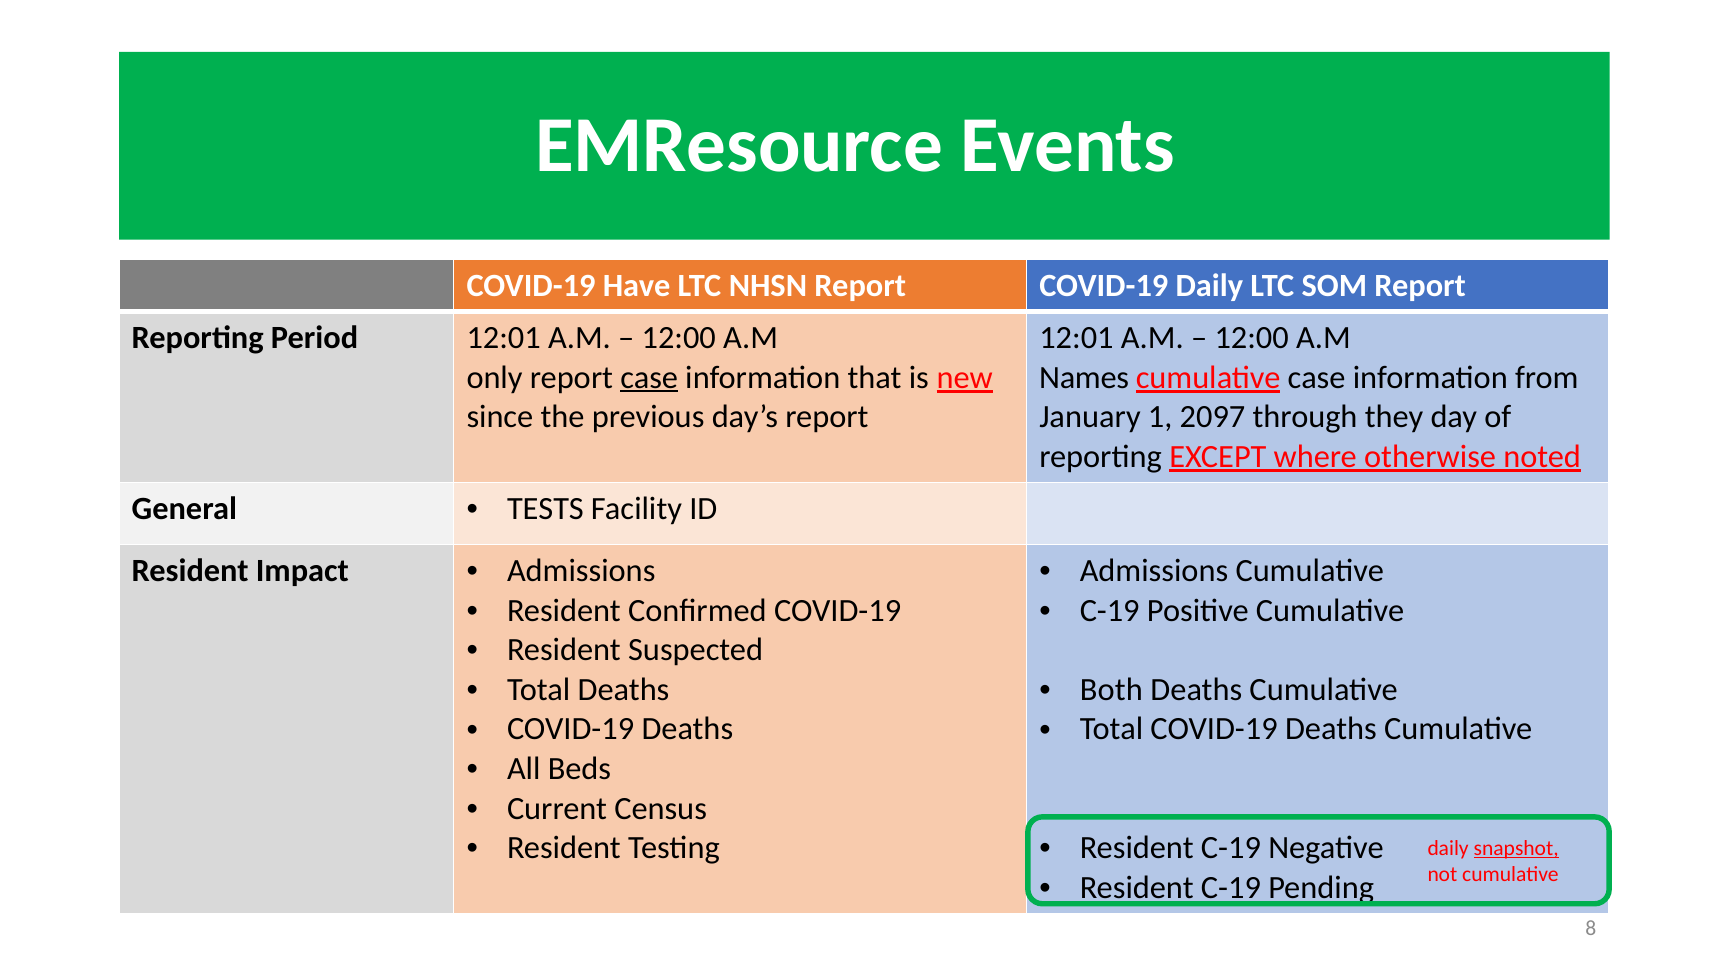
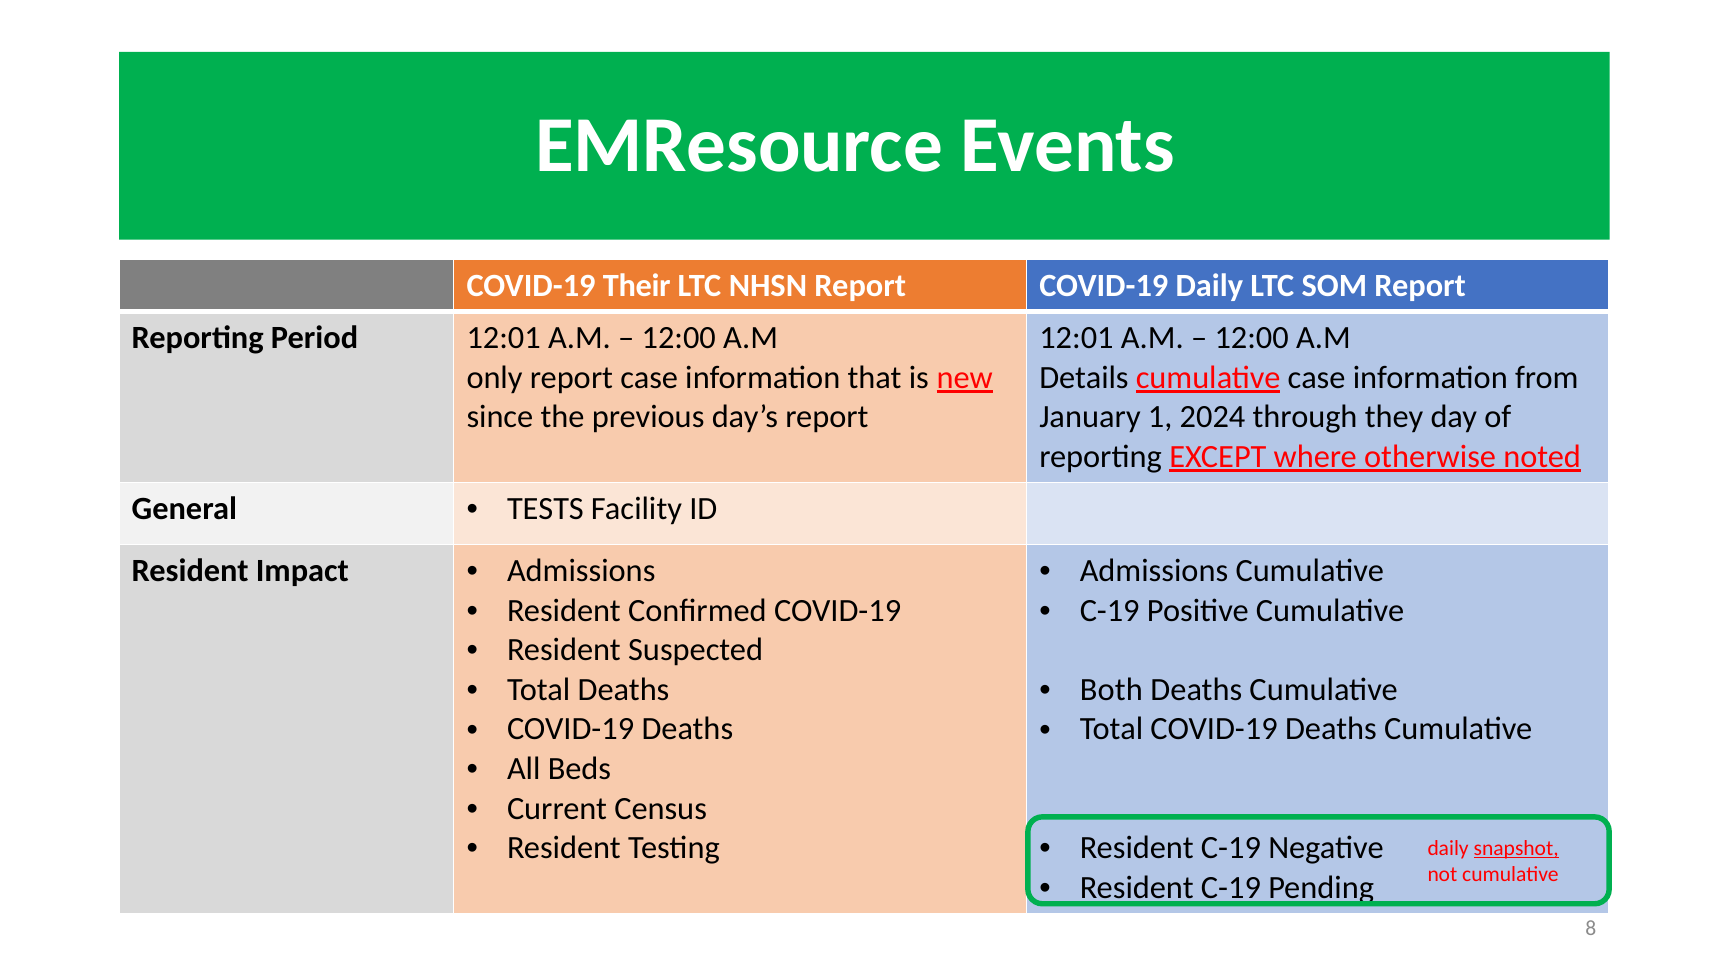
Have: Have -> Their
case at (649, 377) underline: present -> none
Names: Names -> Details
2097: 2097 -> 2024
